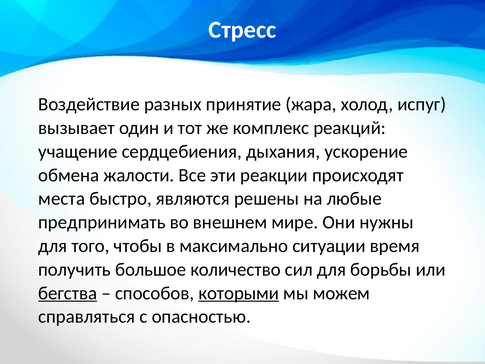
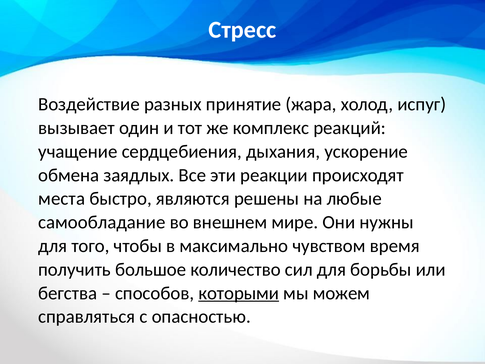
жалости: жалости -> заядлых
предпринимать: предпринимать -> самообладание
ситуации: ситуации -> чувством
бегства underline: present -> none
